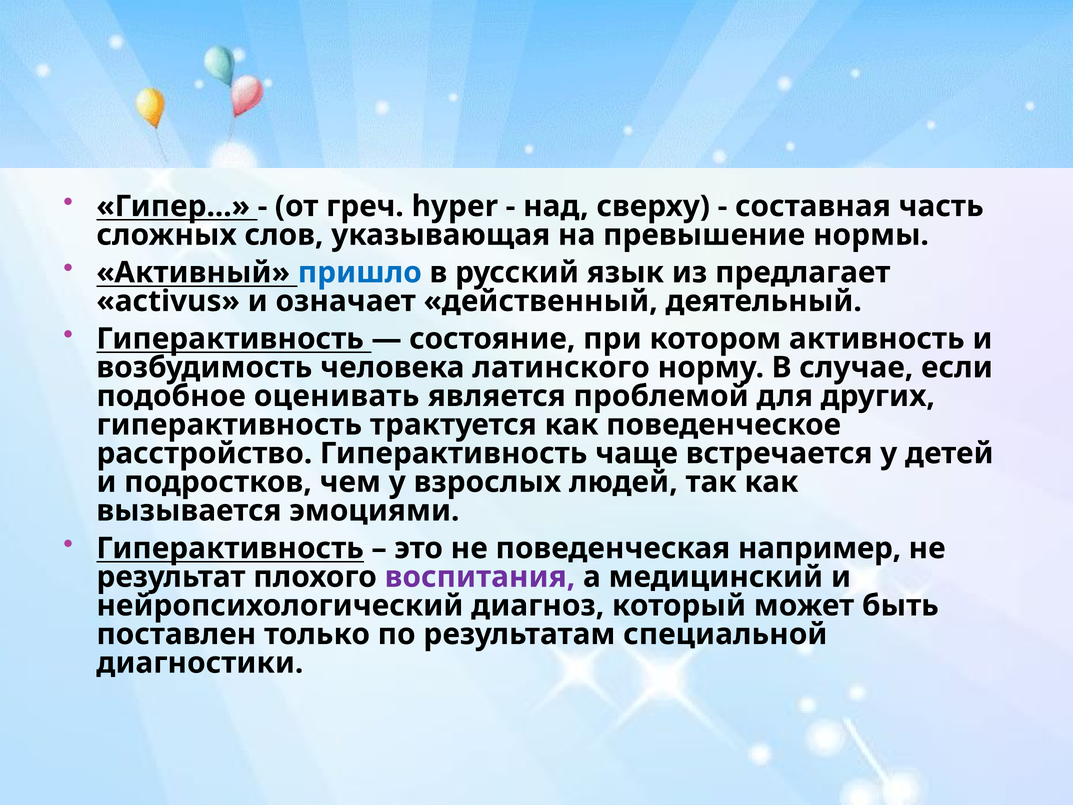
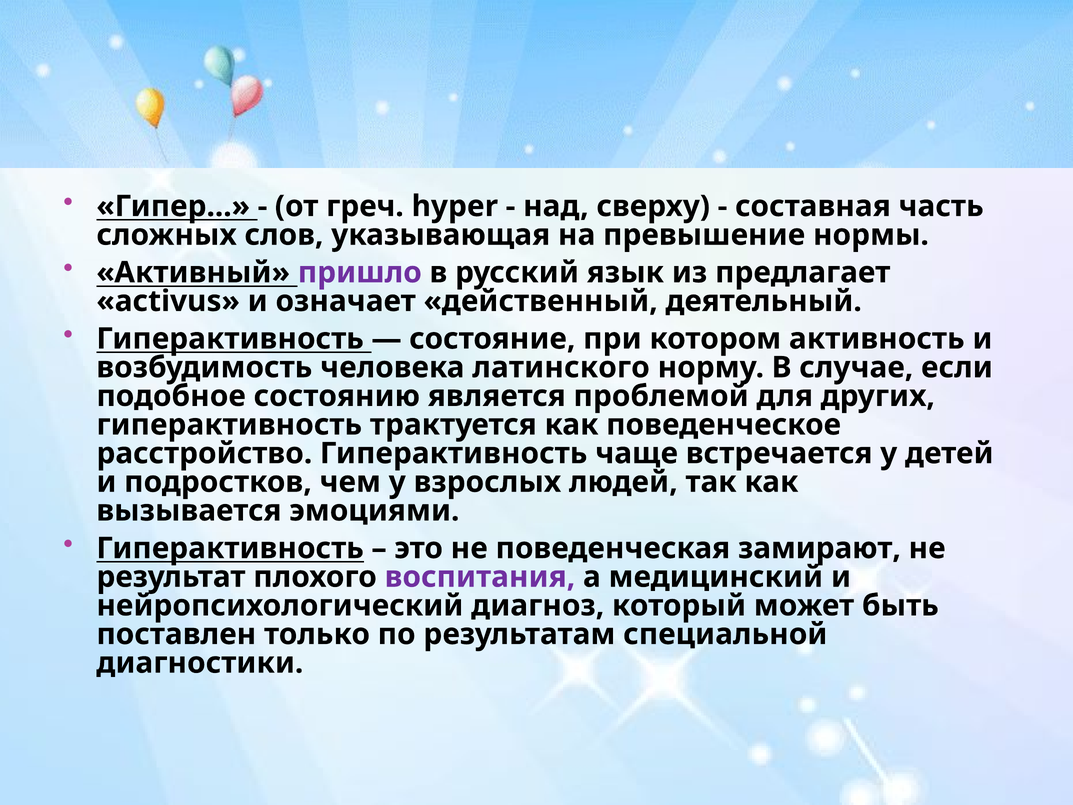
пришло colour: blue -> purple
оценивать: оценивать -> состоянию
например: например -> замирают
